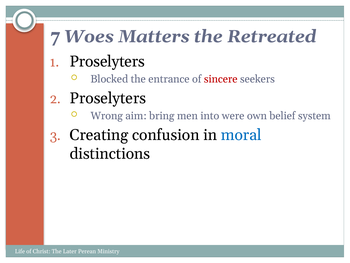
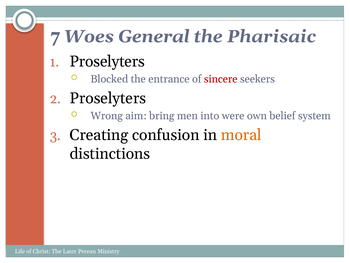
Matters: Matters -> General
Retreated: Retreated -> Pharisaic
moral colour: blue -> orange
